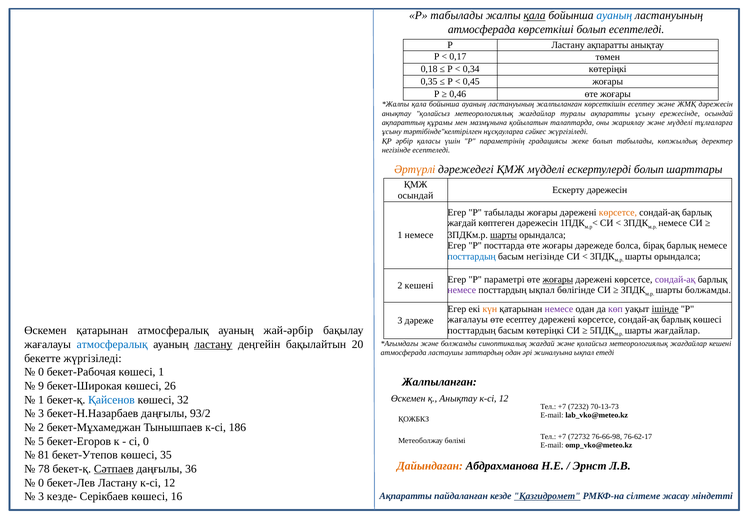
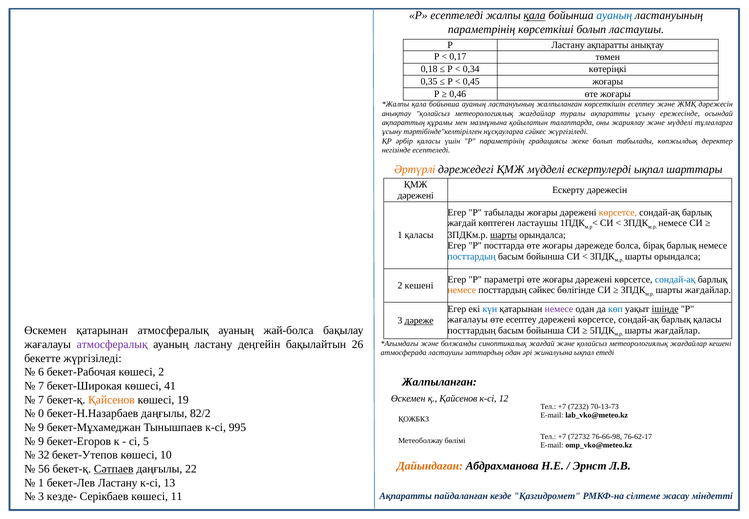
табылады at (457, 16): табылады -> есептеледі
атмосферада at (482, 29): атмосферада -> параметрінің
болып есептеледі: есептеледі -> ластаушы
ескертулерді болып: болып -> ықпал
осындай at (416, 195): осындай -> дәрежені
көптеген дәрежесін: дәрежесін -> ластаушы
1 немесе: немесе -> қаласы
негізінде at (545, 256): негізінде -> бойынша
жоғары at (558, 279) underline: present -> none
сондай-ақ at (675, 279) colour: purple -> blue
немесе at (462, 290) colour: purple -> orange
посттардың ықпал: ықпал -> сәйкес
болжамды at (708, 290): болжамды -> жағдайлар
күн colour: orange -> blue
көп colour: purple -> blue
барлық көшесі: көшесі -> қаласы
дәреже underline: none -> present
жай-әрбір: жай-әрбір -> жай-болса
көтеріңкі at (545, 330): көтеріңкі -> бойынша
атмосфералық at (112, 344) colour: blue -> purple
ластану at (213, 344) underline: present -> none
20: 20 -> 26
0 at (41, 372): 0 -> 6
көшесі 1: 1 -> 2
9 at (41, 386): 9 -> 7
26: 26 -> 41
қ Анықтау: Анықтау -> Қайсенов
1 at (41, 399): 1 -> 7
Қайсенов at (111, 399) colour: blue -> orange
32: 32 -> 19
3 at (41, 413): 3 -> 0
93/2: 93/2 -> 82/2
2 at (41, 427): 2 -> 9
186: 186 -> 995
5 at (41, 441): 5 -> 9
сі 0: 0 -> 5
81: 81 -> 32
35: 35 -> 10
78: 78 -> 56
36: 36 -> 22
0 at (41, 482): 0 -> 1
12 at (169, 482): 12 -> 13
16: 16 -> 11
Қазгидромет underline: present -> none
